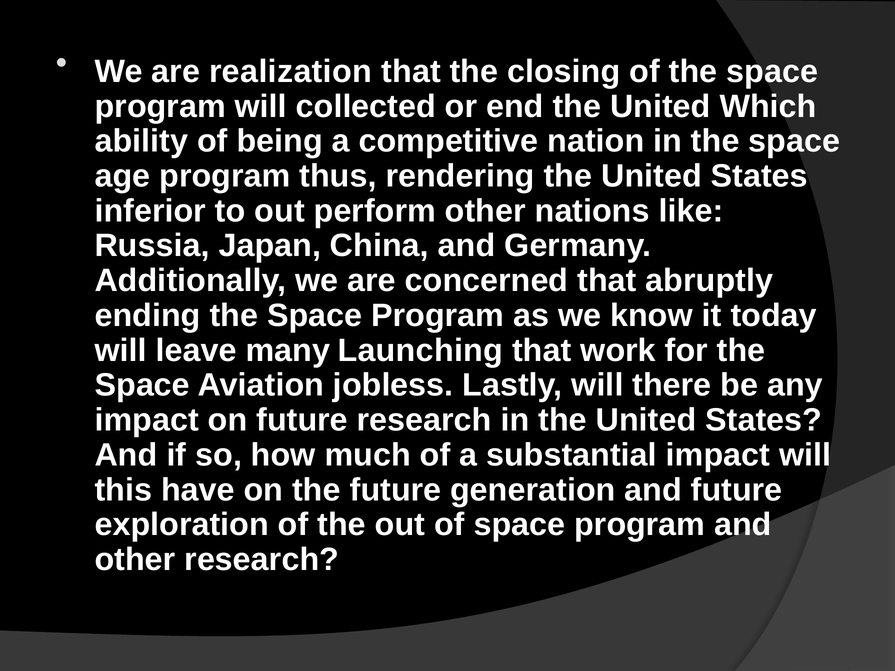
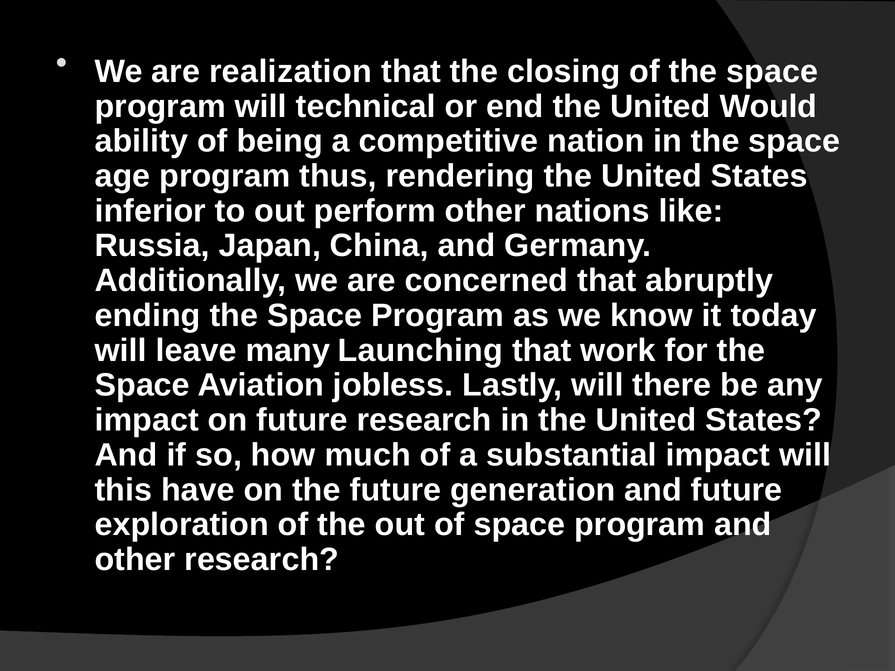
collected: collected -> technical
Which: Which -> Would
